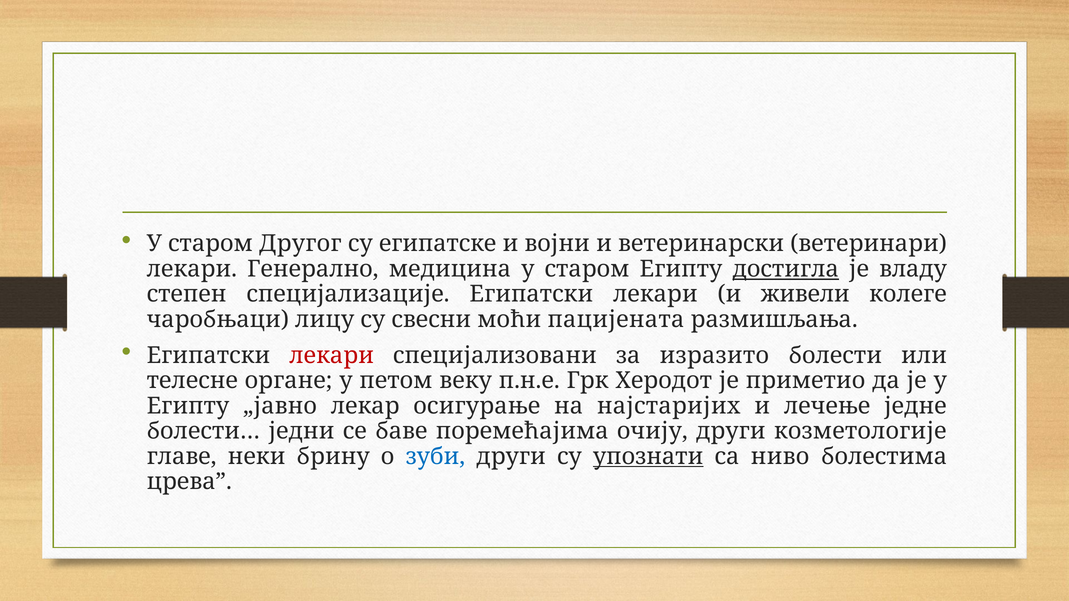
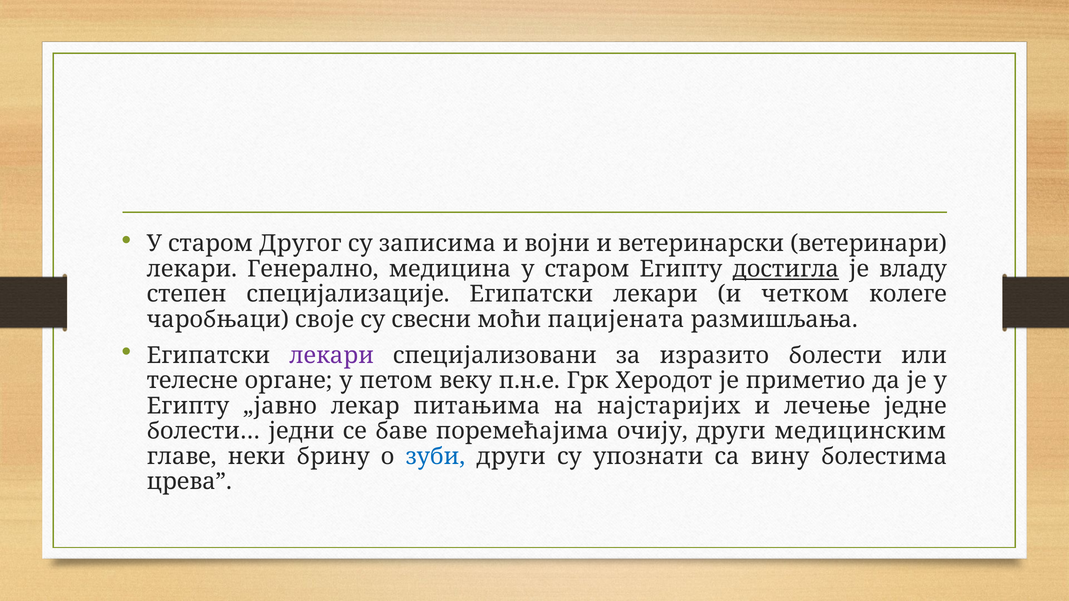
египатске: египатске -> записима
живели: живели -> четком
лицу: лицу -> своје
лекари at (332, 356) colour: red -> purple
осигурање: осигурање -> питањима
козметологије: козметологије -> медицинским
упознати underline: present -> none
ниво: ниво -> вину
